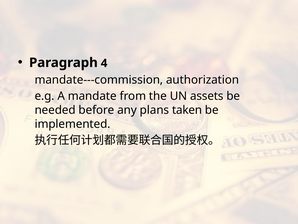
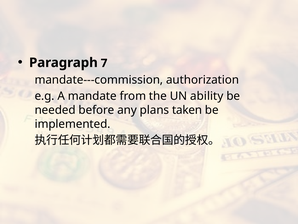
4: 4 -> 7
assets: assets -> ability
